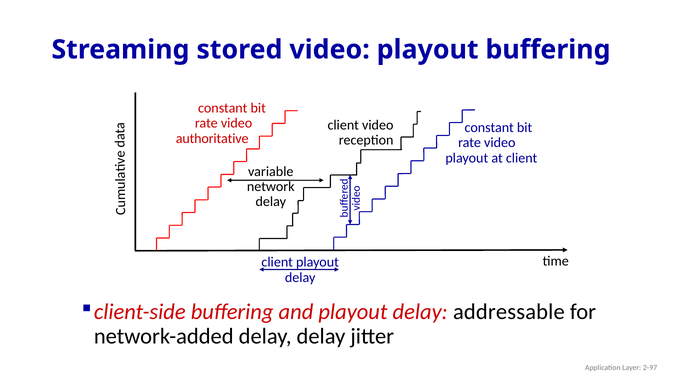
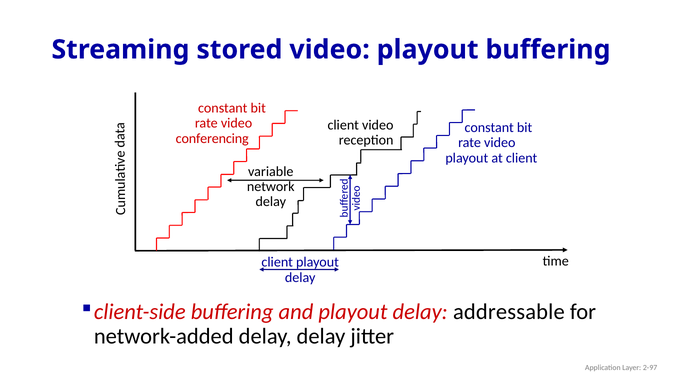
authoritative: authoritative -> conferencing
